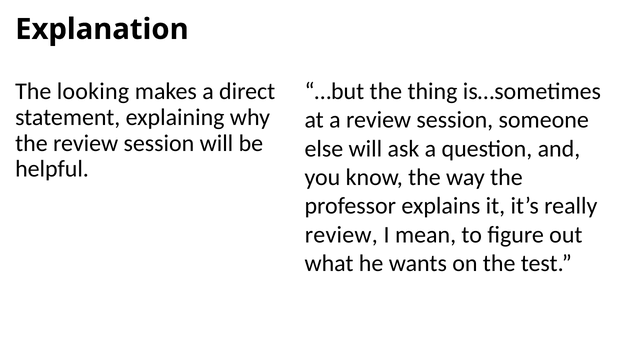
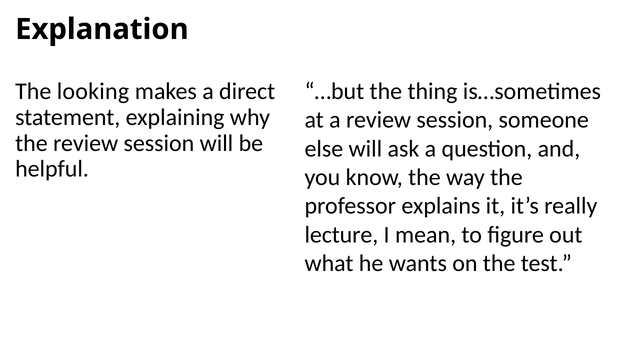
review at (341, 235): review -> lecture
